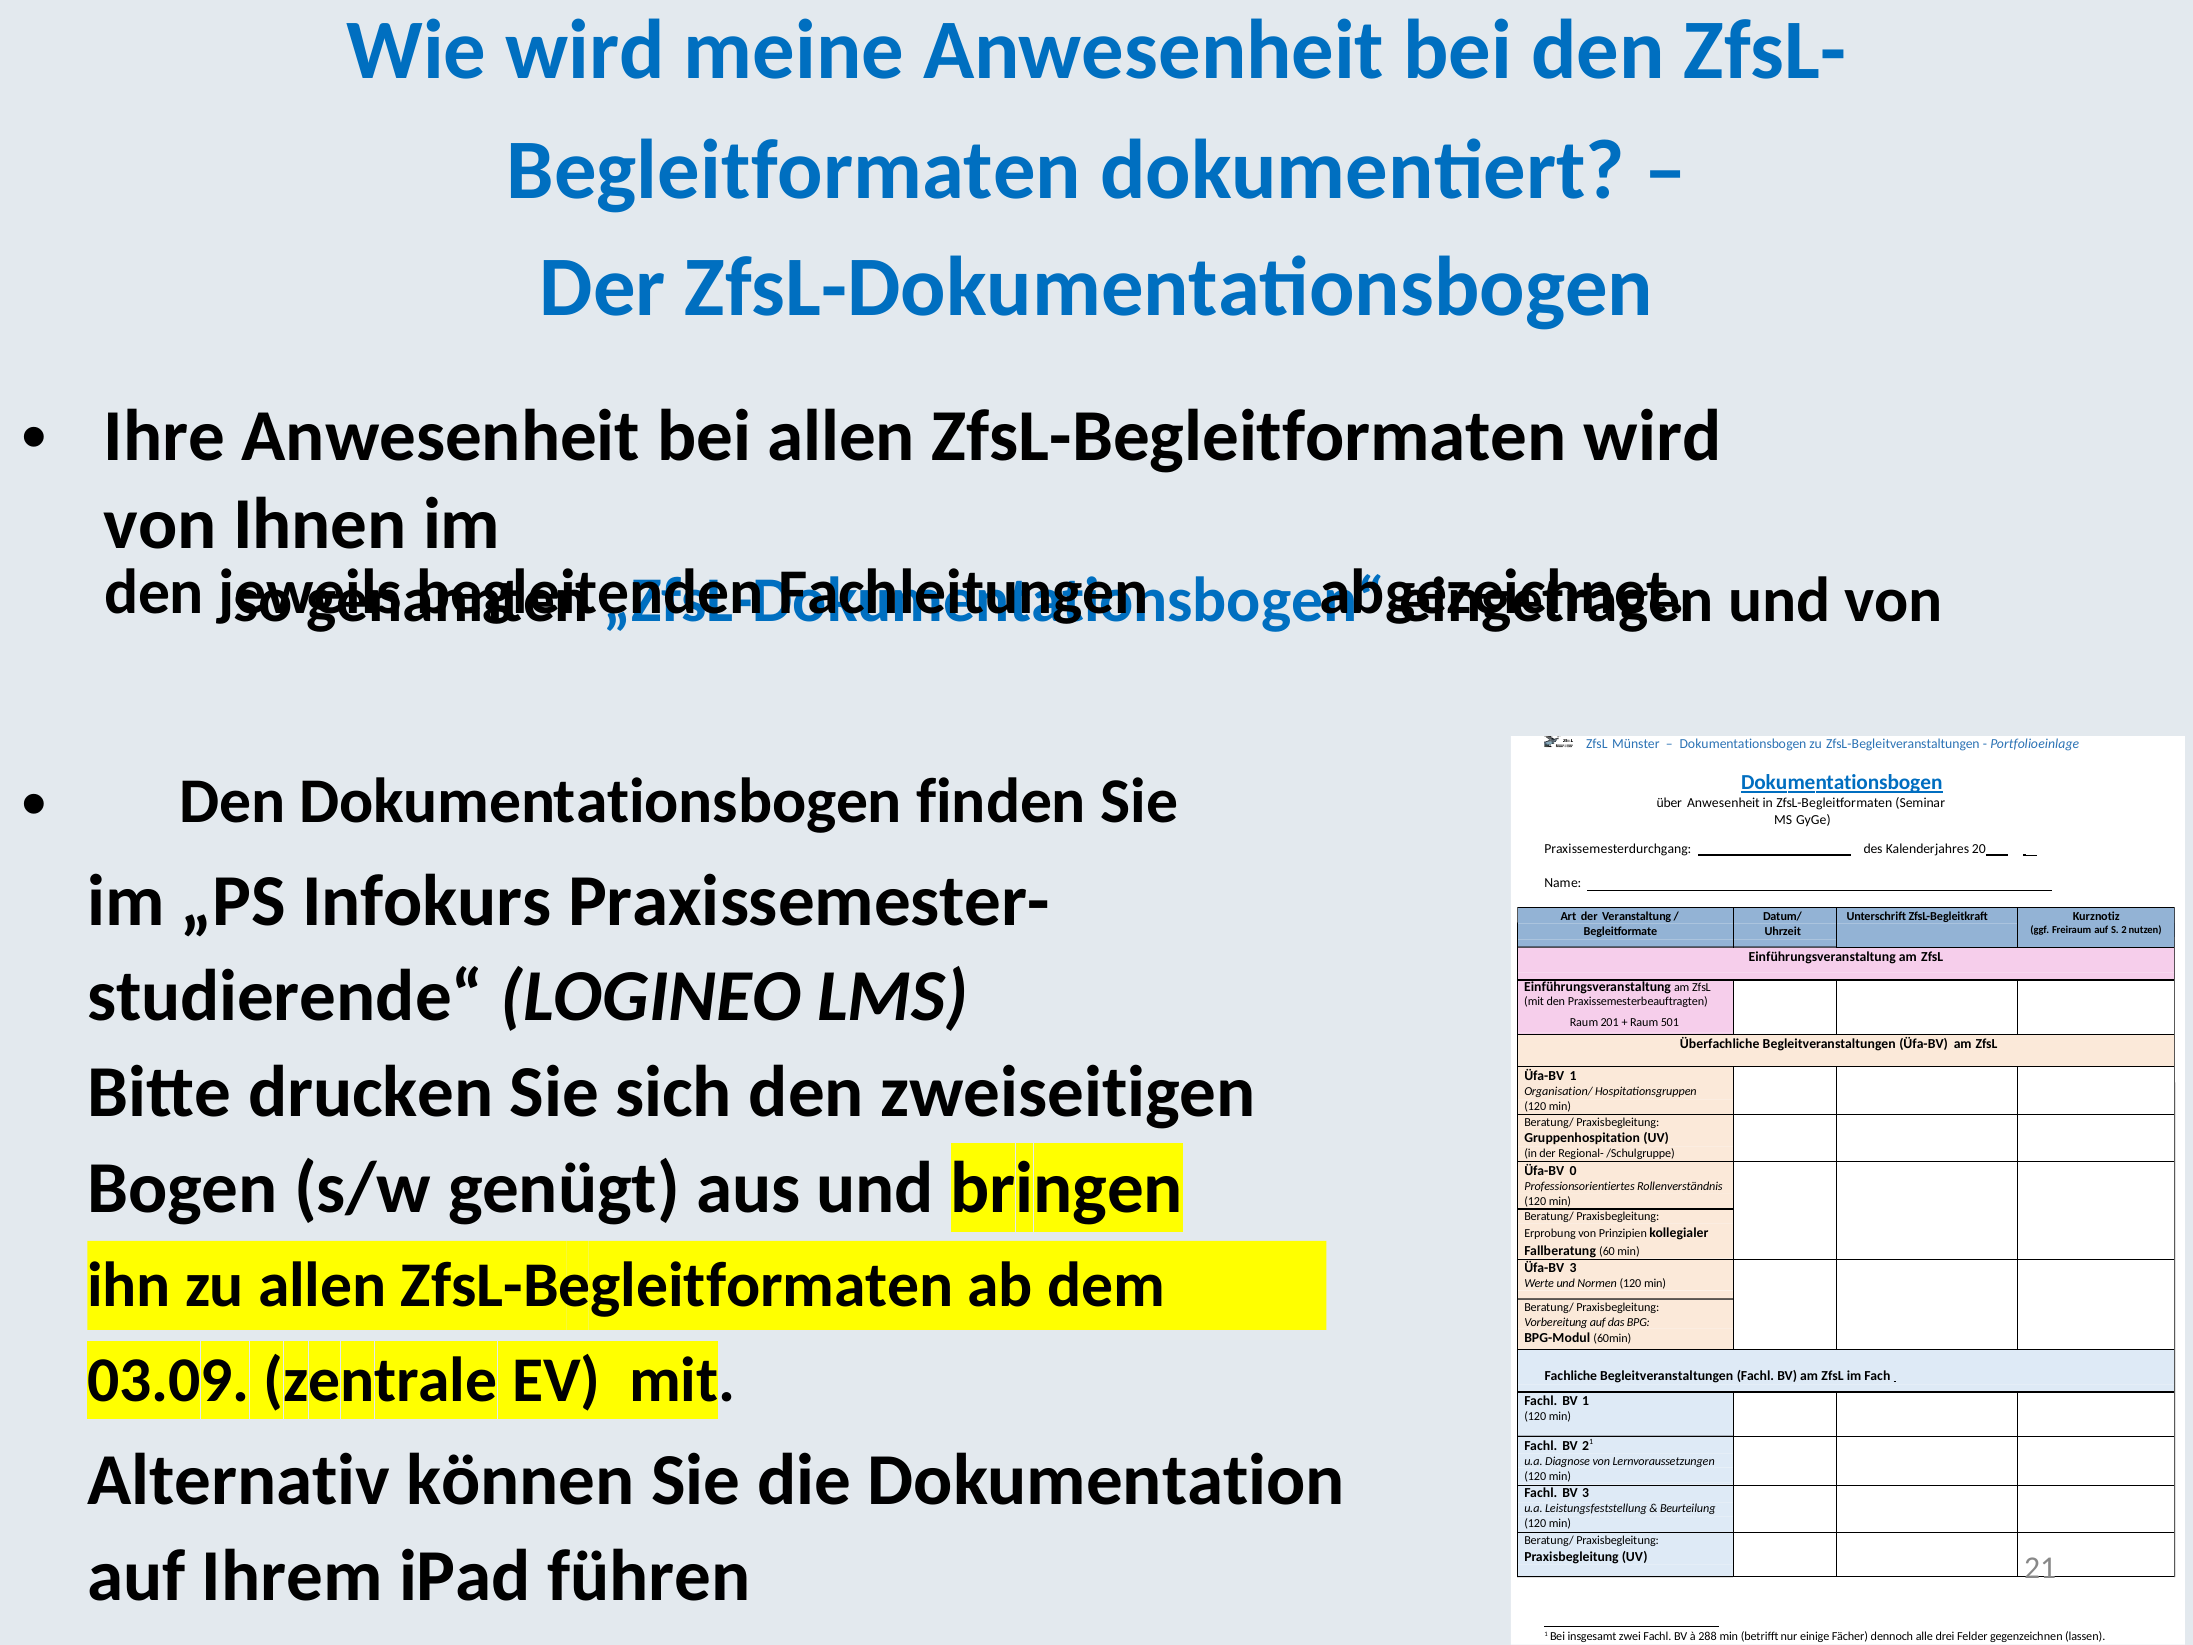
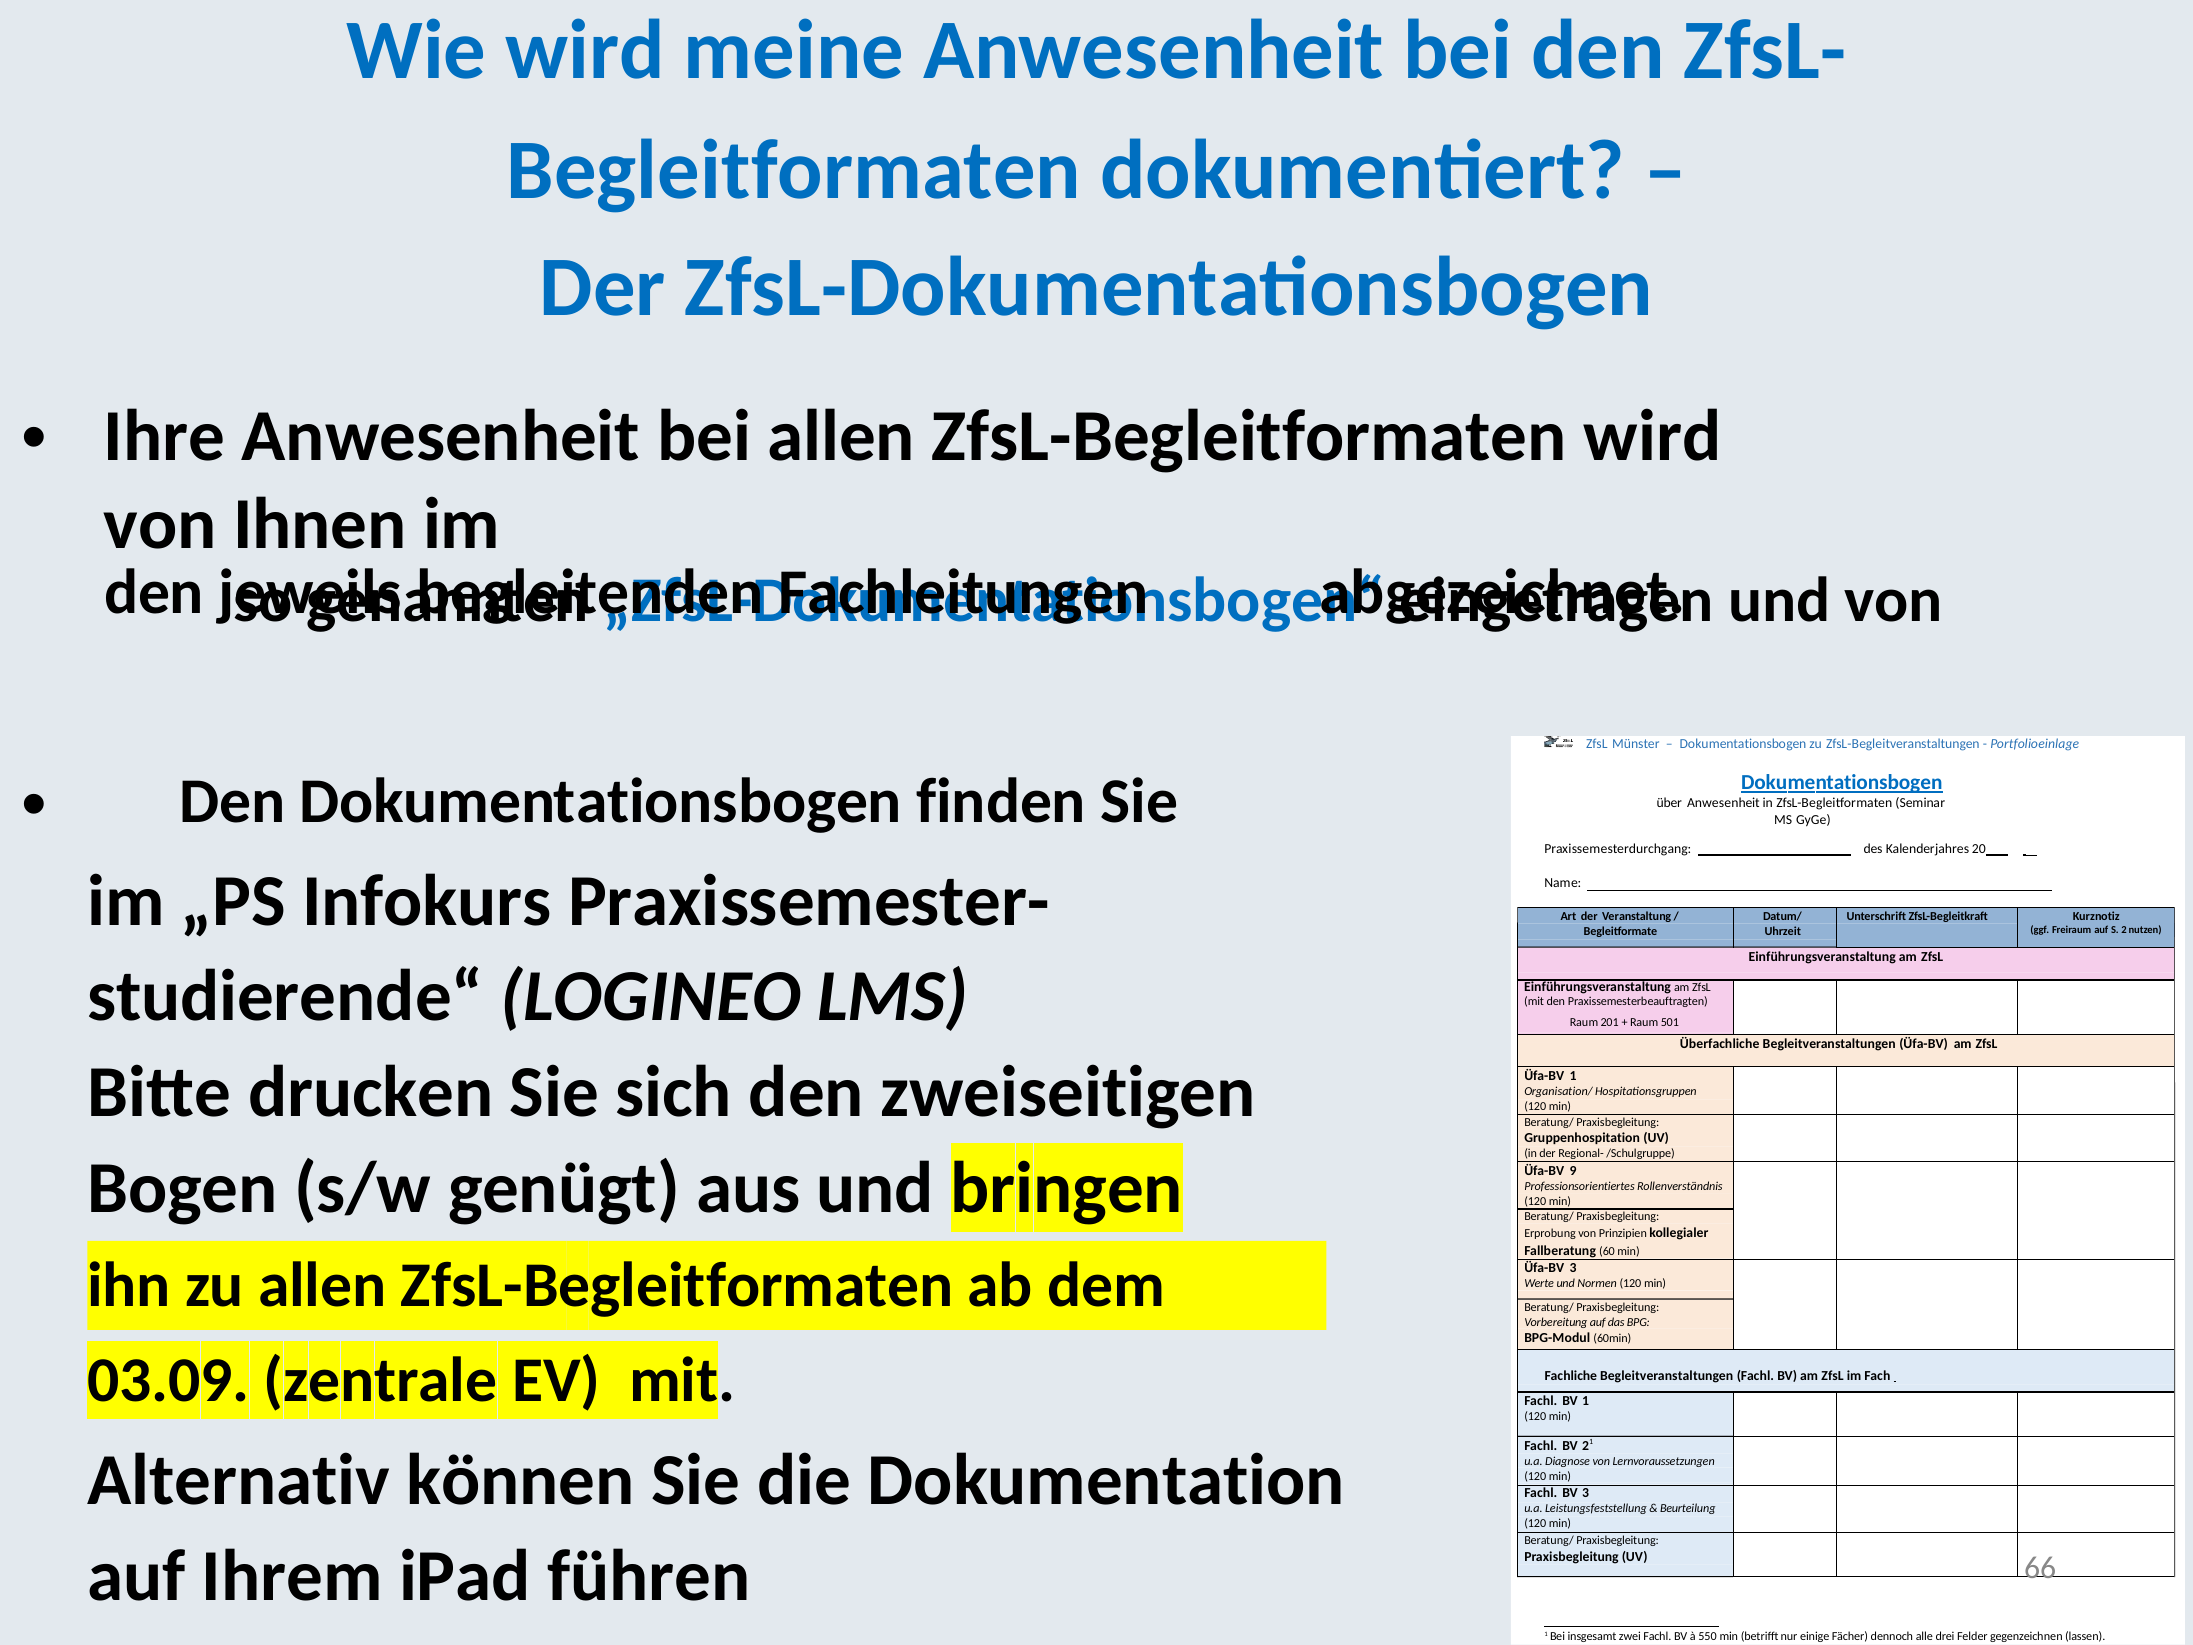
0: 0 -> 9
führen 21: 21 -> 66
288: 288 -> 550
